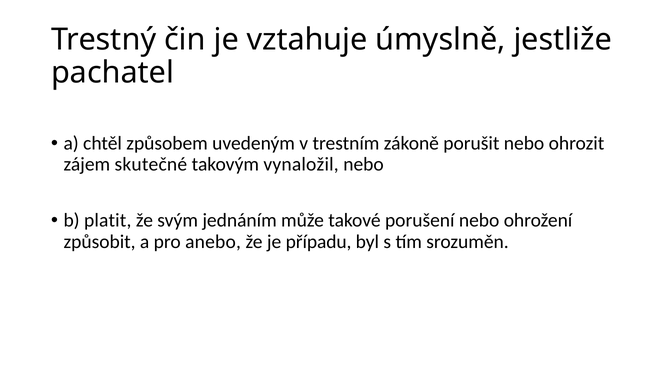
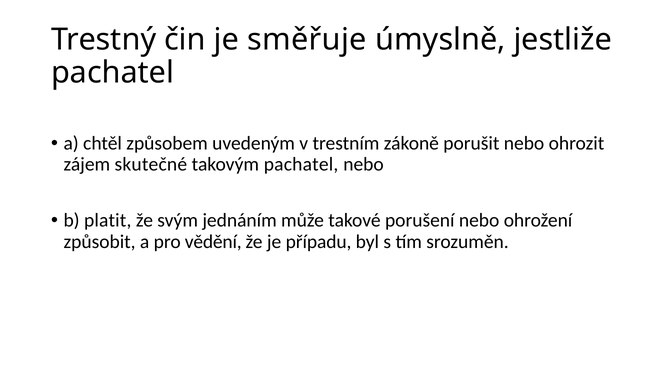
vztahuje: vztahuje -> směřuje
takovým vynaložil: vynaložil -> pachatel
anebo: anebo -> vědění
